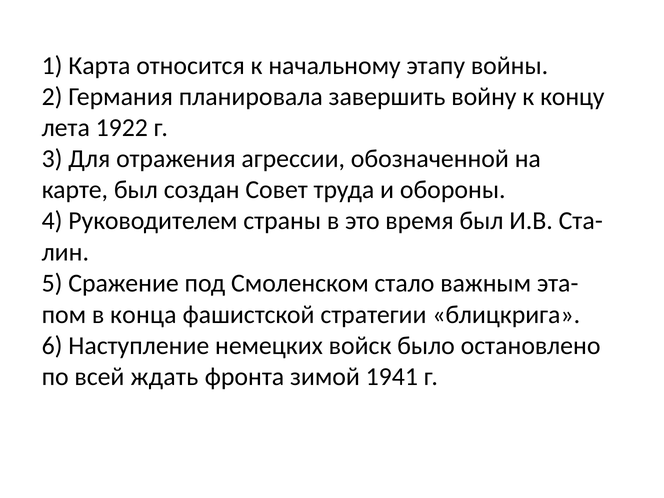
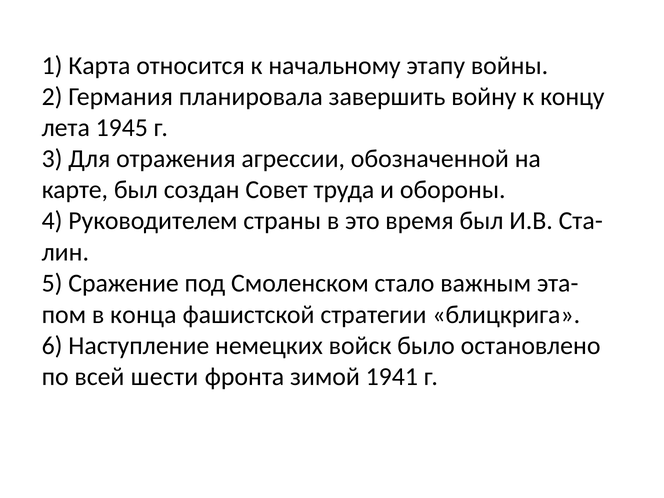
1922: 1922 -> 1945
ждать: ждать -> шести
